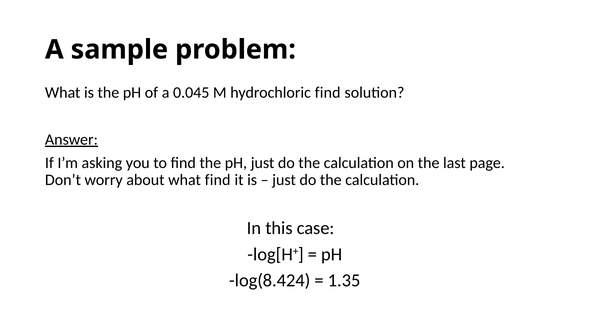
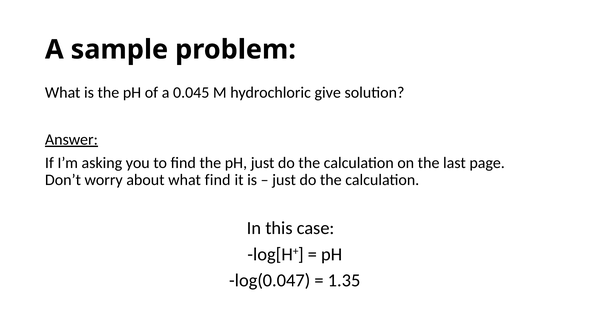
hydrochloric find: find -> give
log(8.424: log(8.424 -> log(0.047
